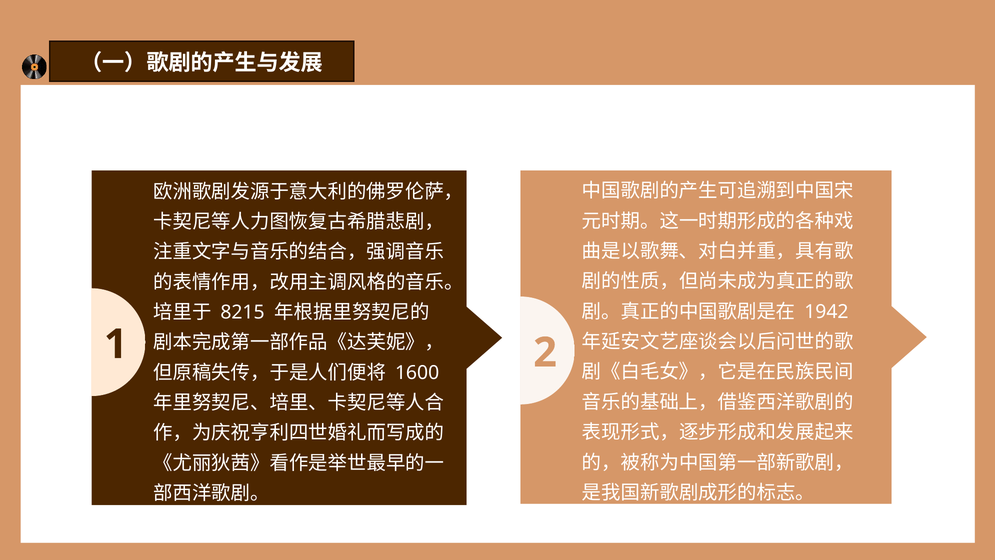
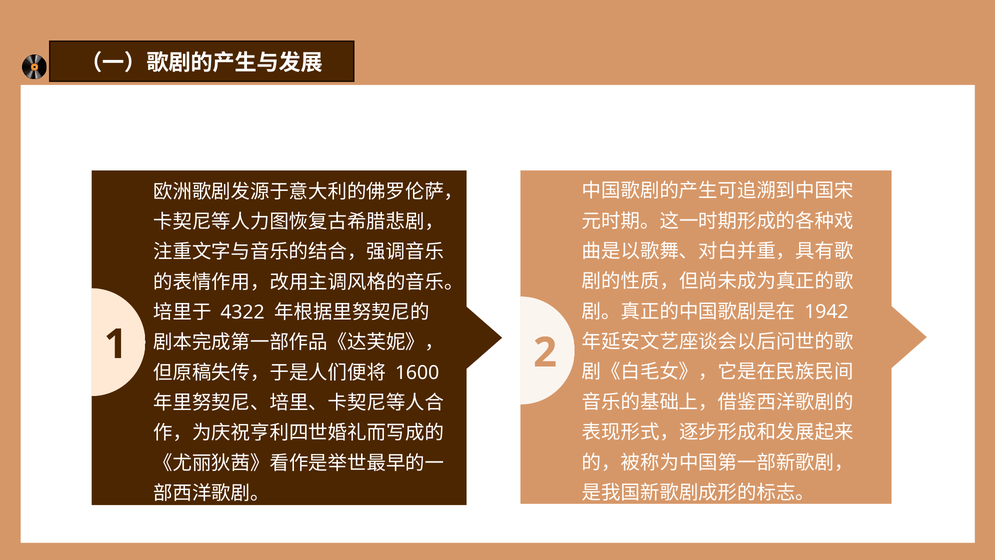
8215: 8215 -> 4322
